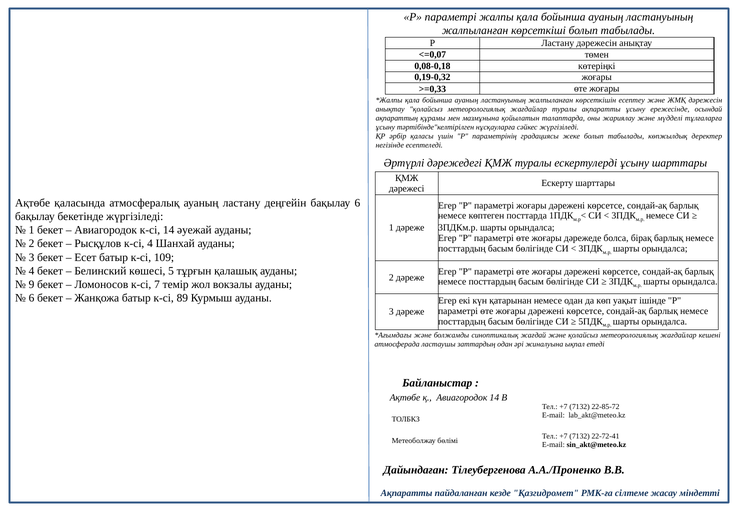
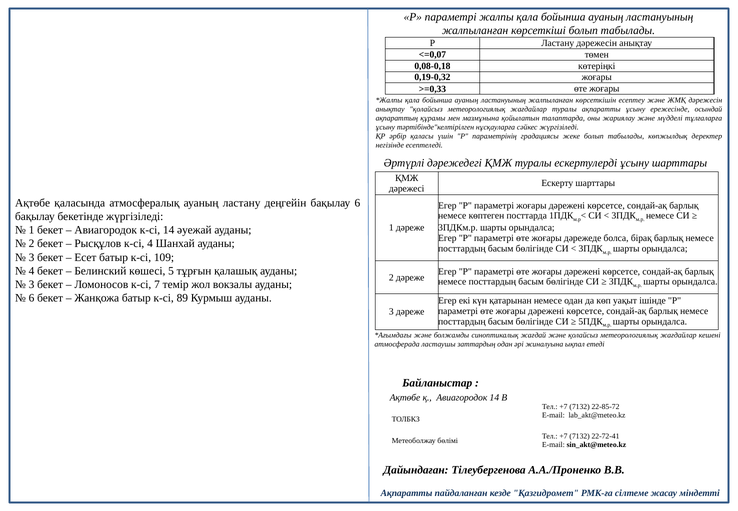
9 at (32, 285): 9 -> 3
